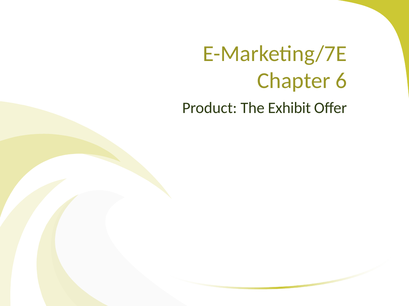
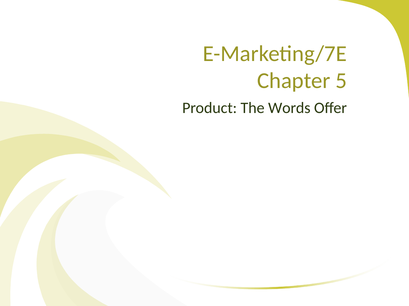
6: 6 -> 5
Exhibit: Exhibit -> Words
